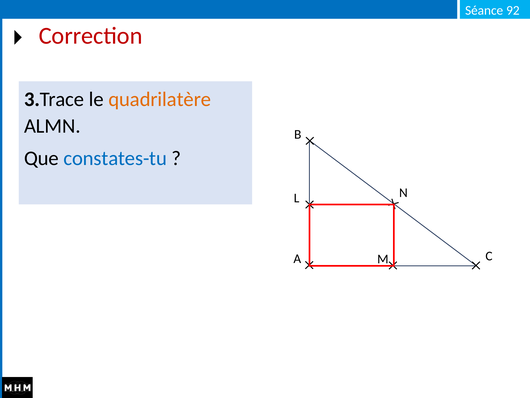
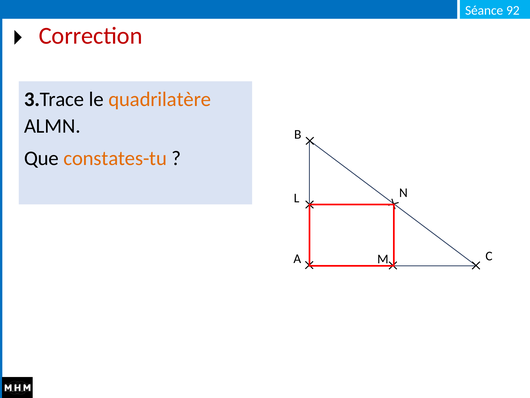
constates-tu colour: blue -> orange
